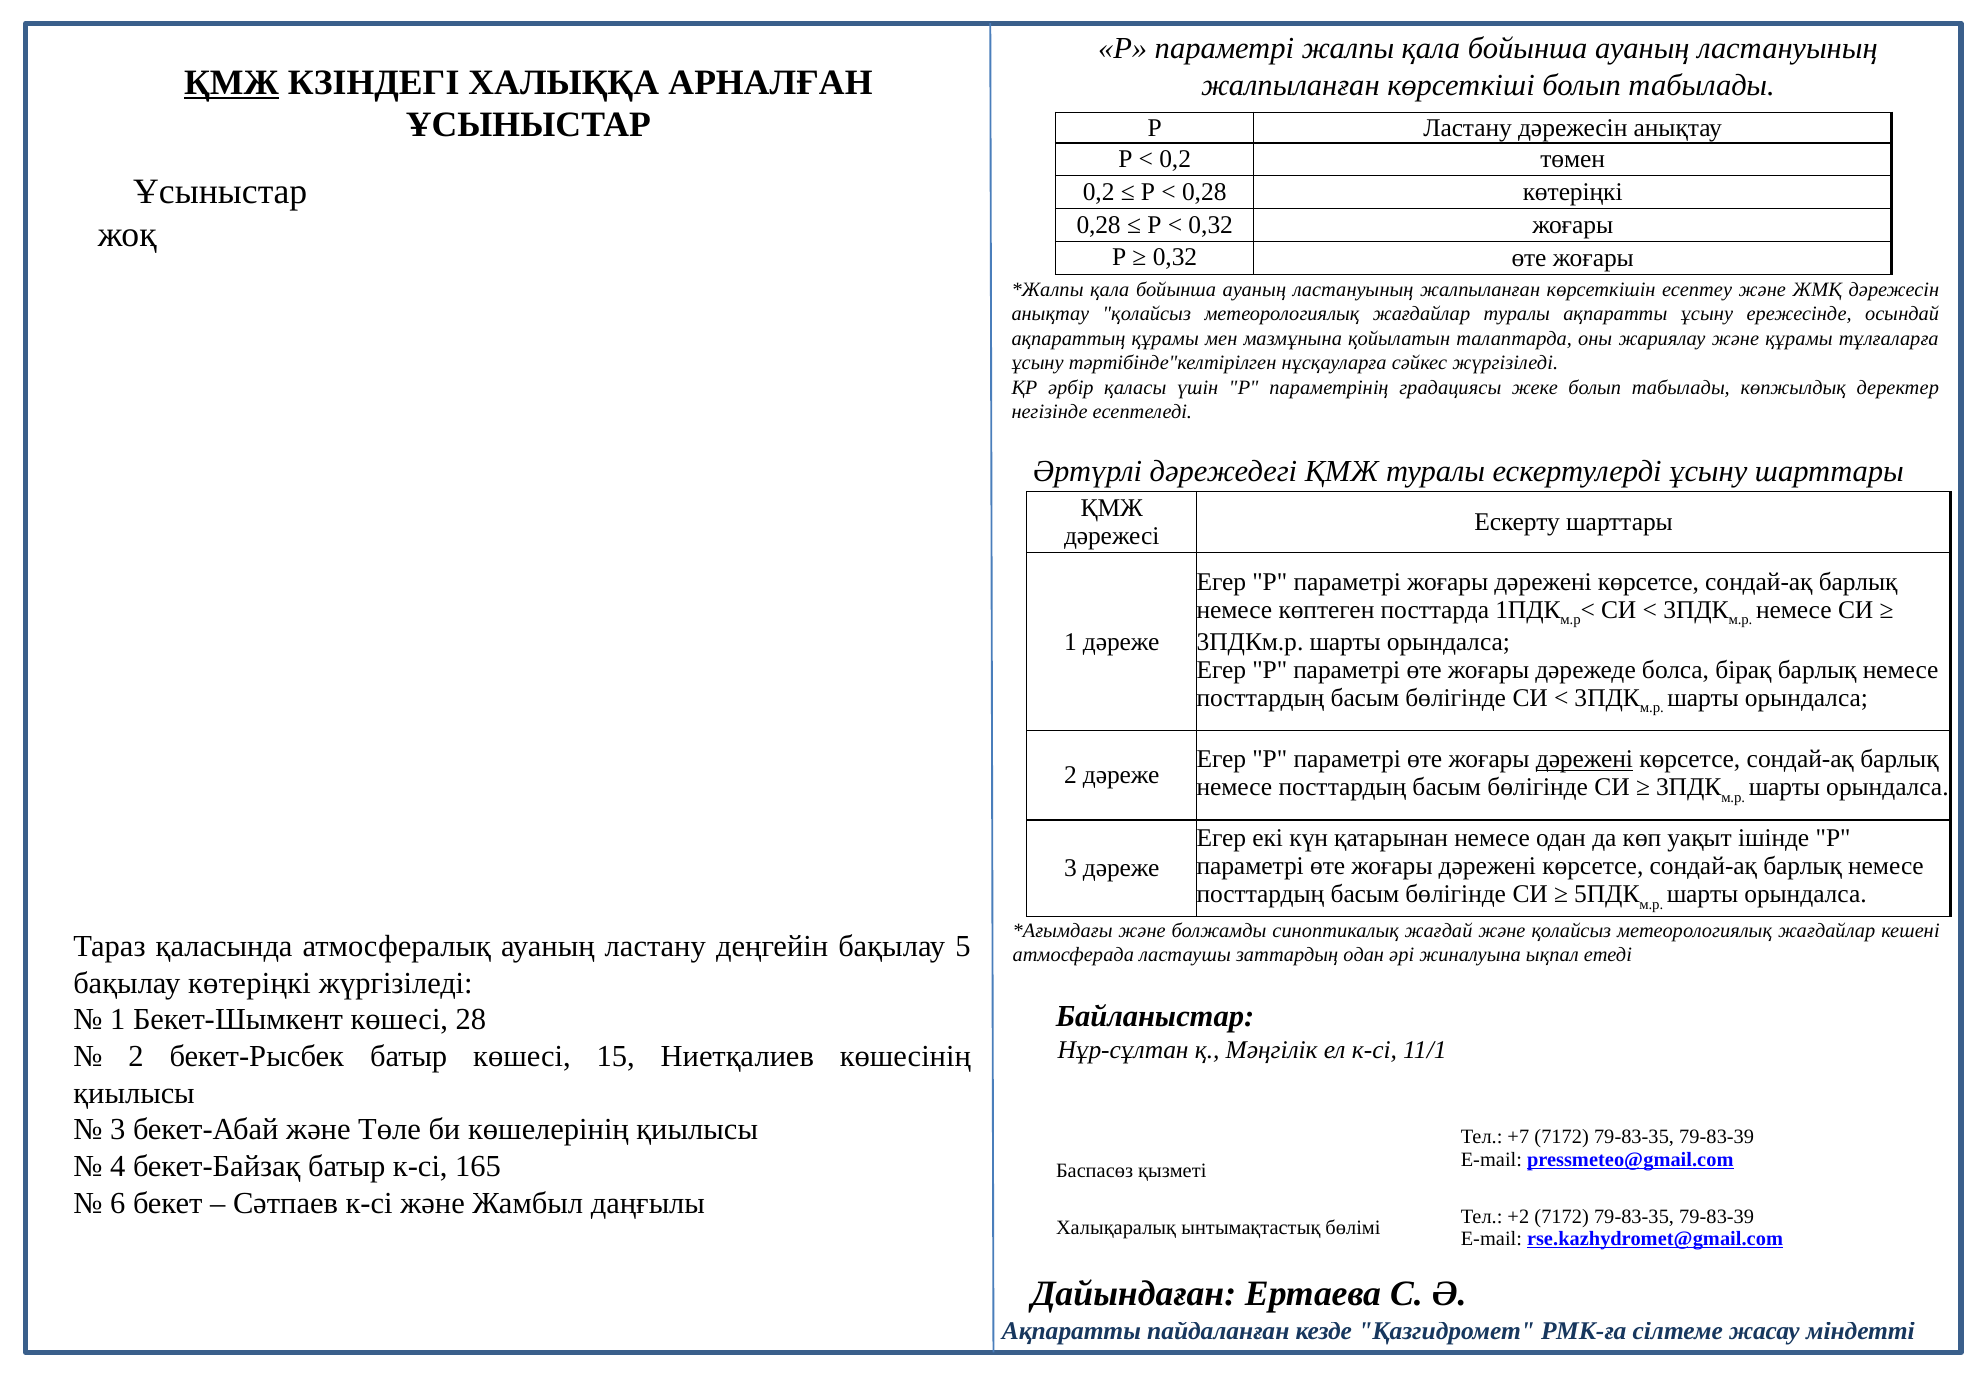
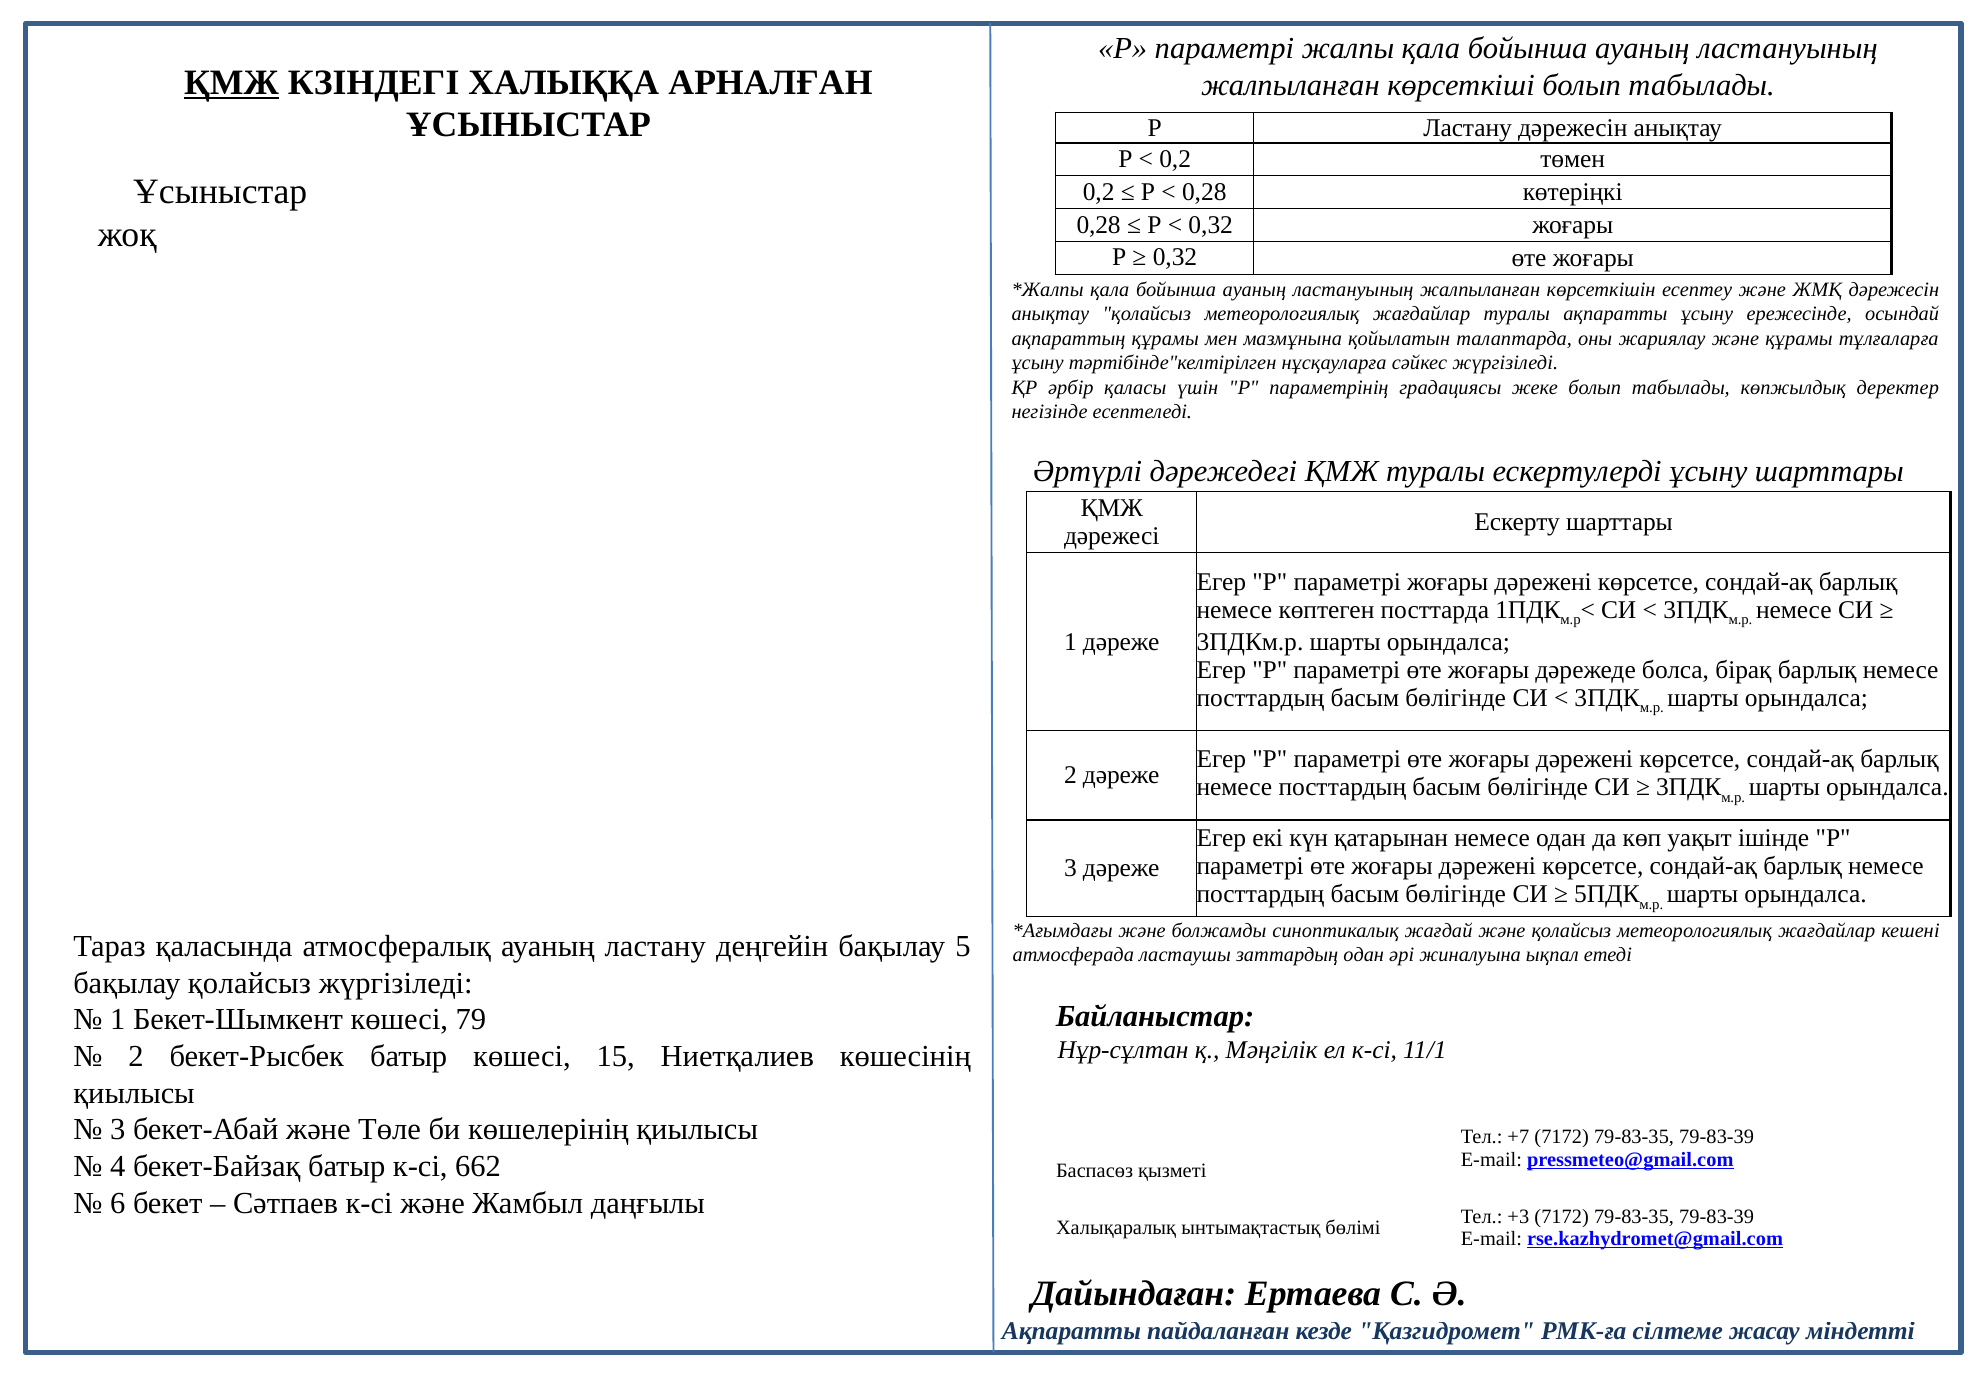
дәрежені at (1584, 759) underline: present -> none
бақылау көтеріңкі: көтеріңкі -> қолайсыз
28: 28 -> 79
165: 165 -> 662
+2: +2 -> +3
